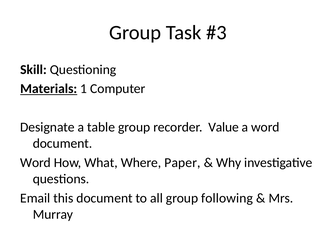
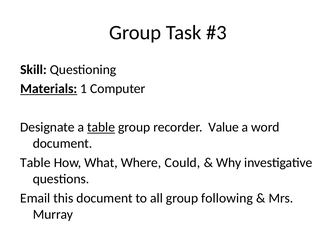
table at (101, 127) underline: none -> present
Word at (35, 163): Word -> Table
Paper: Paper -> Could
